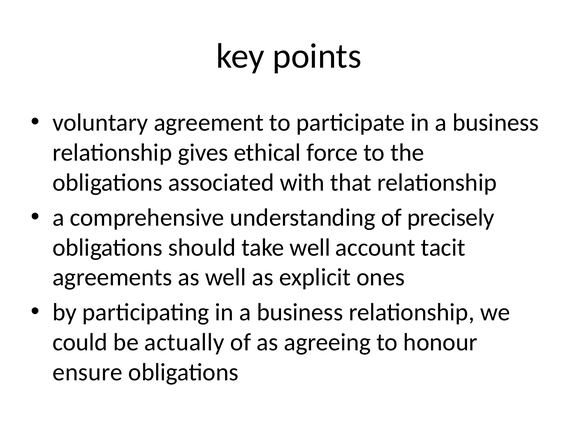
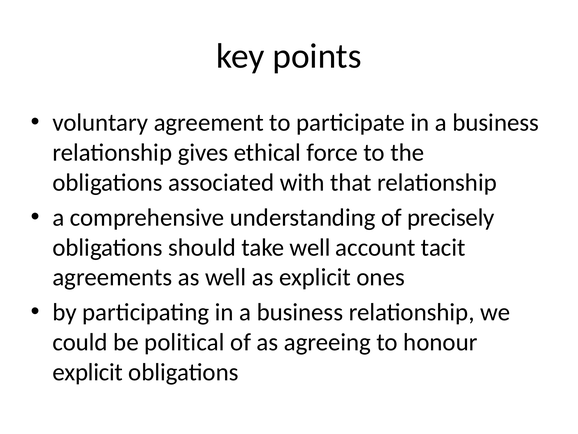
actually: actually -> political
ensure at (88, 372): ensure -> explicit
